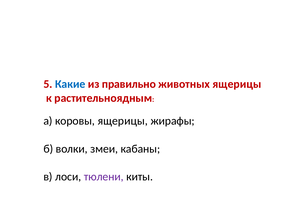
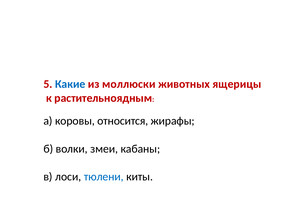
правильно: правильно -> моллюски
коровы ящерицы: ящерицы -> относится
тюлени colour: purple -> blue
